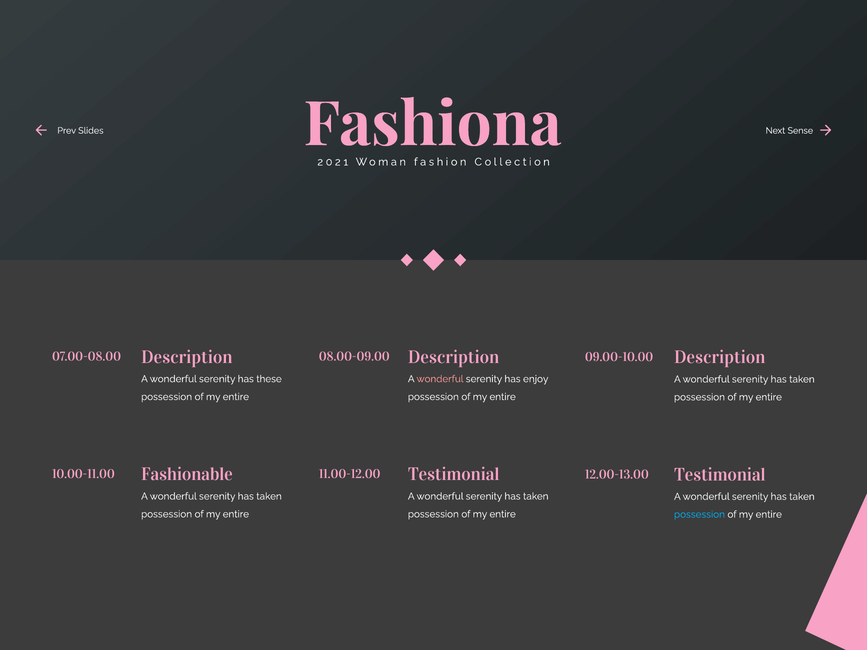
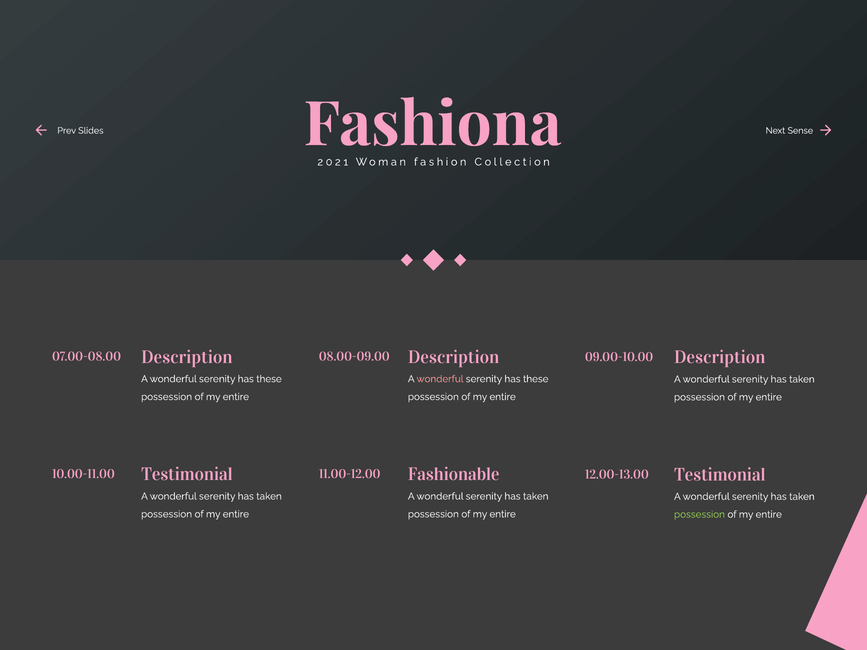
enjoy at (536, 379): enjoy -> these
Fashionable at (187, 475): Fashionable -> Testimonial
Testimonial at (454, 475): Testimonial -> Fashionable
possession at (699, 515) colour: light blue -> light green
